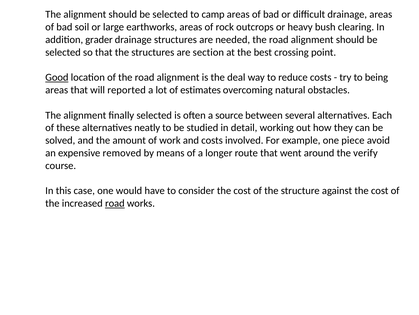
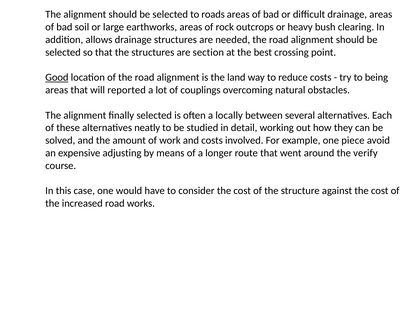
camp: camp -> roads
grader: grader -> allows
deal: deal -> land
estimates: estimates -> couplings
source: source -> locally
removed: removed -> adjusting
road at (115, 203) underline: present -> none
